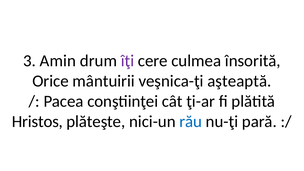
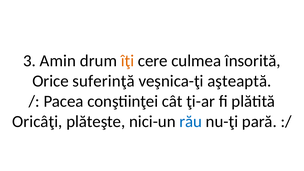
îţi colour: purple -> orange
mântuirii: mântuirii -> suferinţă
Hristos: Hristos -> Oricâţi
